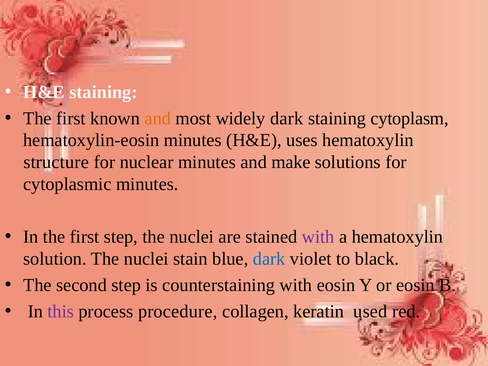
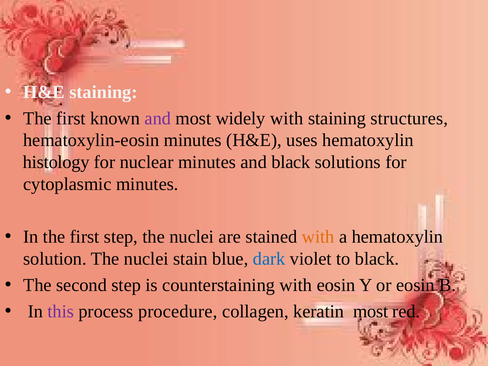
and at (158, 118) colour: orange -> purple
widely dark: dark -> with
cytoplasm: cytoplasm -> structures
structure: structure -> histology
and make: make -> black
with at (318, 237) colour: purple -> orange
keratin used: used -> most
